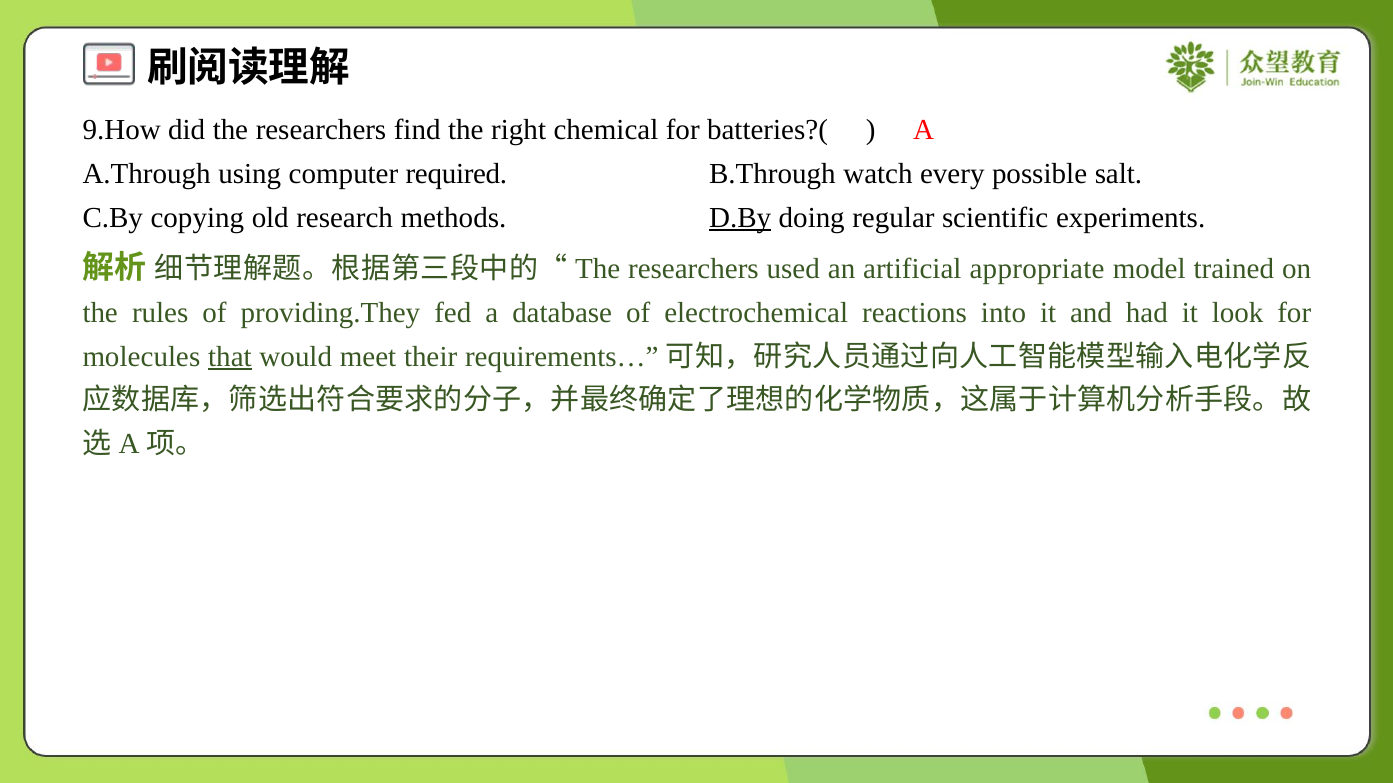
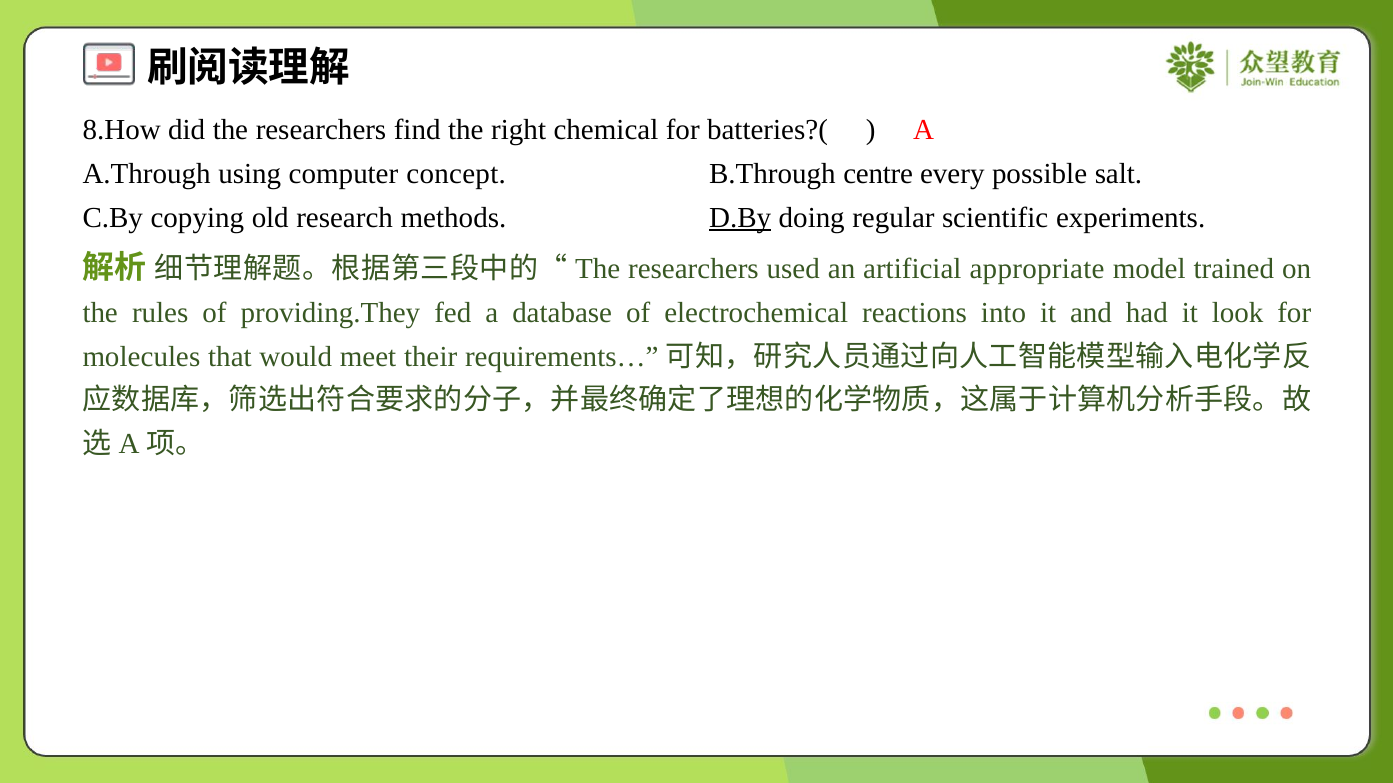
9.How: 9.How -> 8.How
required: required -> concept
watch: watch -> centre
that underline: present -> none
